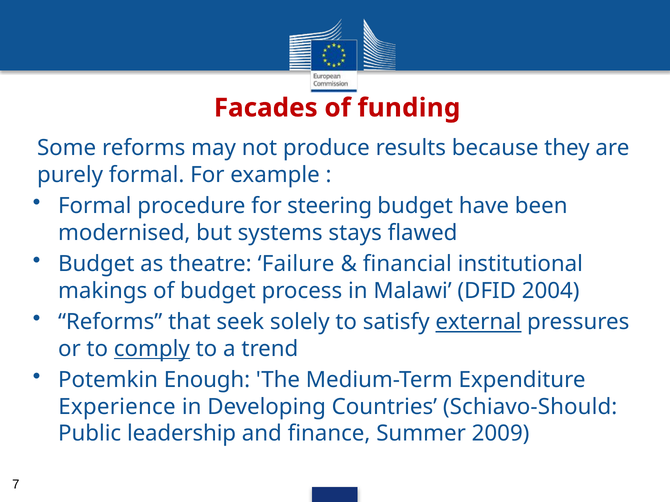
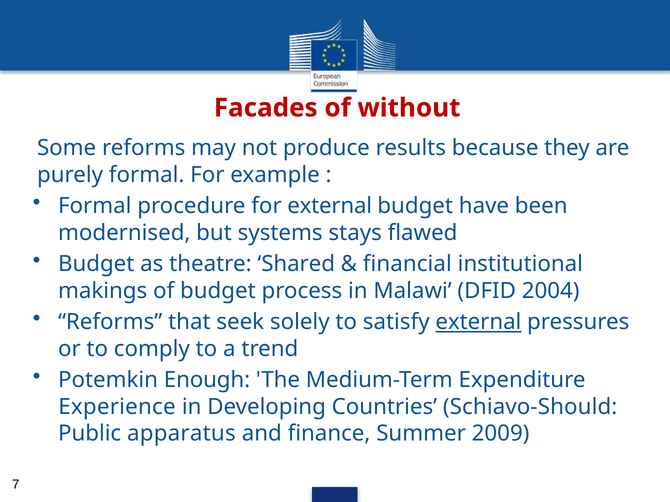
funding: funding -> without
for steering: steering -> external
Failure: Failure -> Shared
comply underline: present -> none
leadership: leadership -> apparatus
